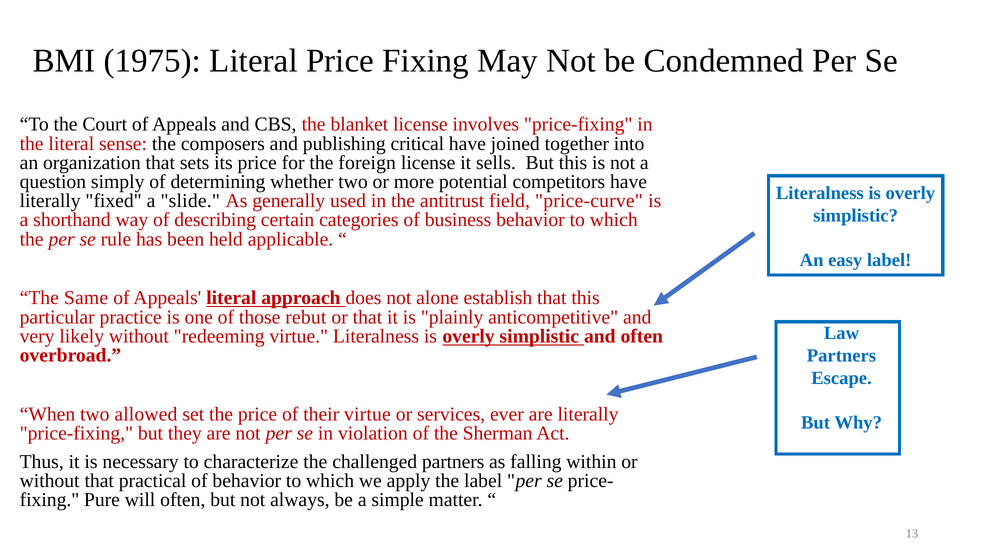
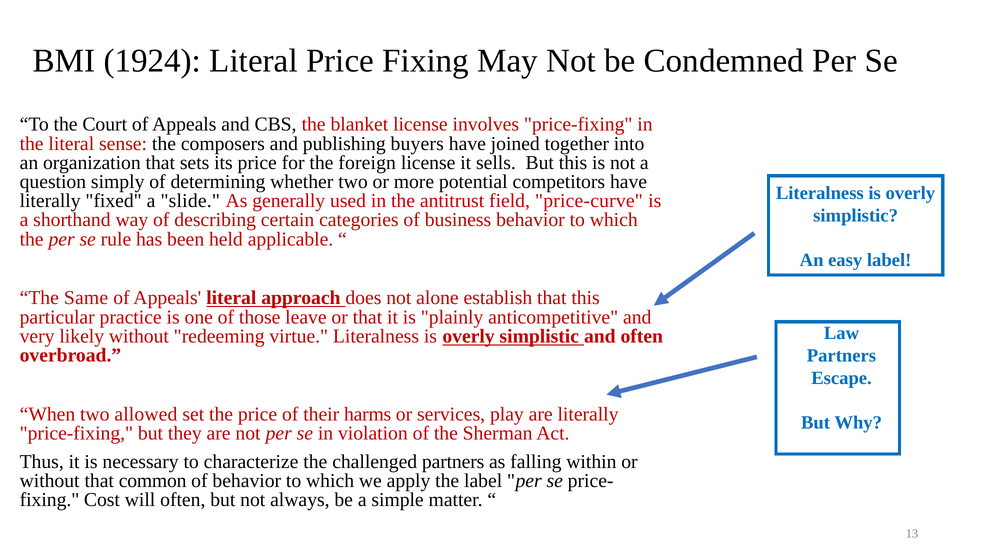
1975: 1975 -> 1924
critical: critical -> buyers
rebut: rebut -> leave
their virtue: virtue -> harms
ever: ever -> play
practical: practical -> common
Pure: Pure -> Cost
